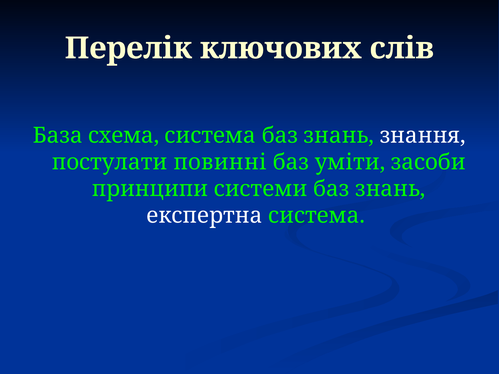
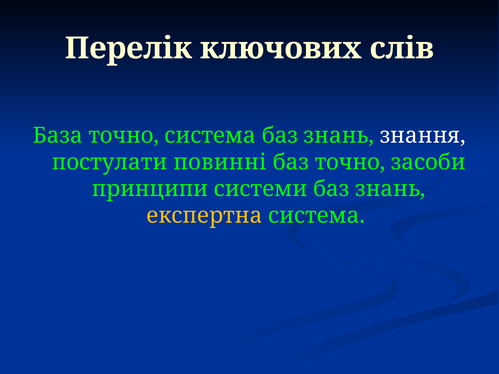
База схема: схема -> точно
баз уміти: уміти -> точно
експертна colour: white -> yellow
